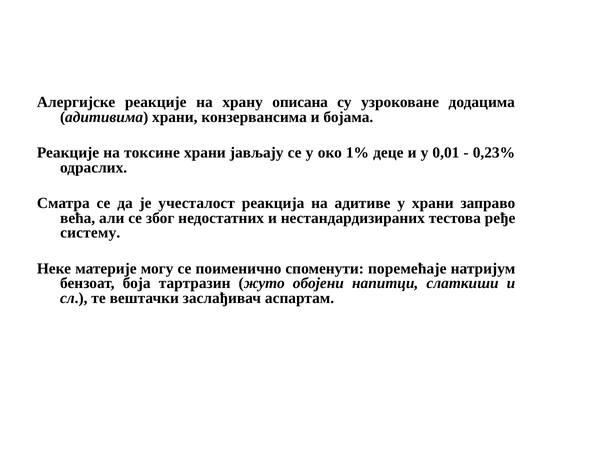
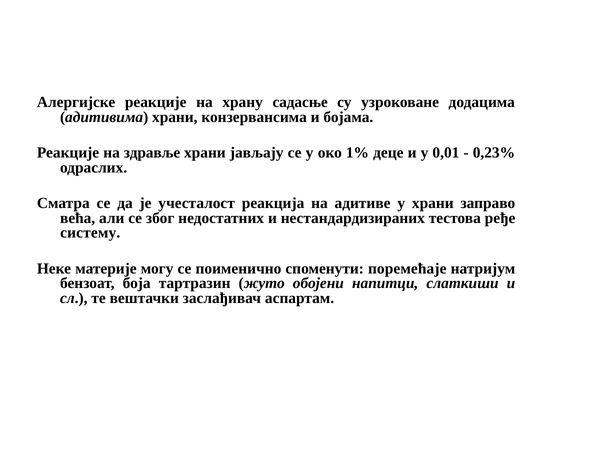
описана: описана -> садасње
токсине: токсине -> здравље
